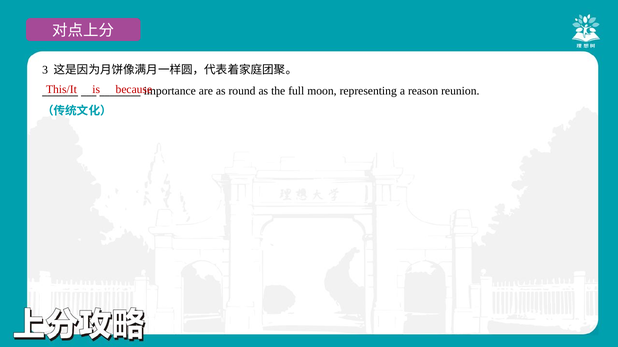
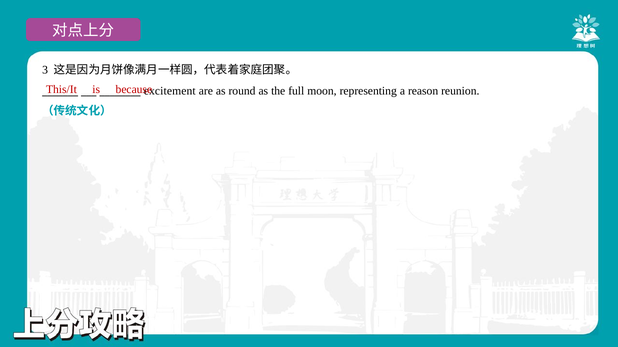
importance: importance -> excitement
